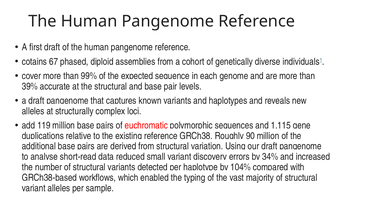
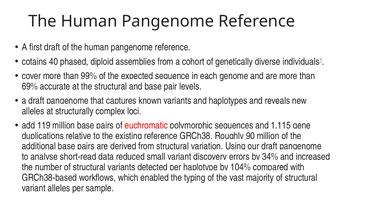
67: 67 -> 40
39%: 39% -> 69%
